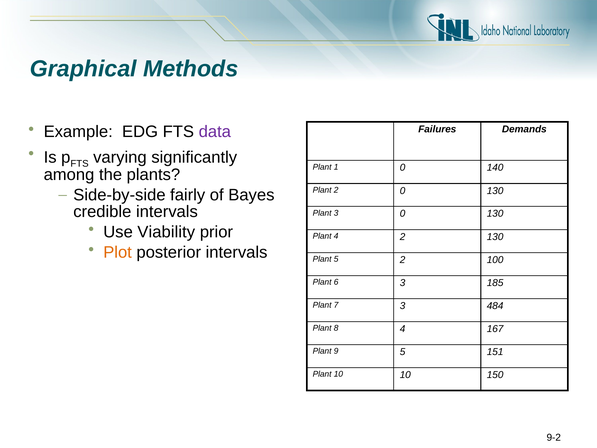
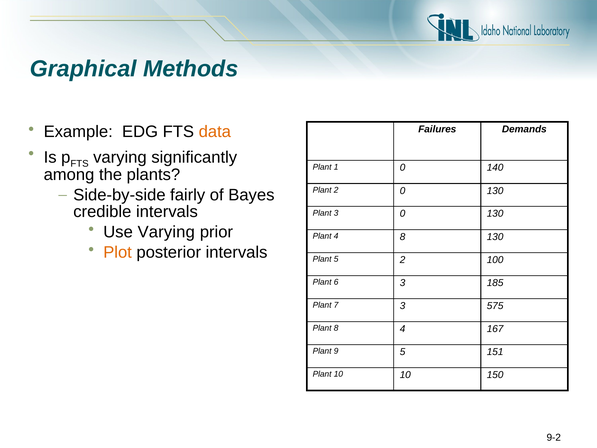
data colour: purple -> orange
Use Viability: Viability -> Varying
4 2: 2 -> 8
484: 484 -> 575
